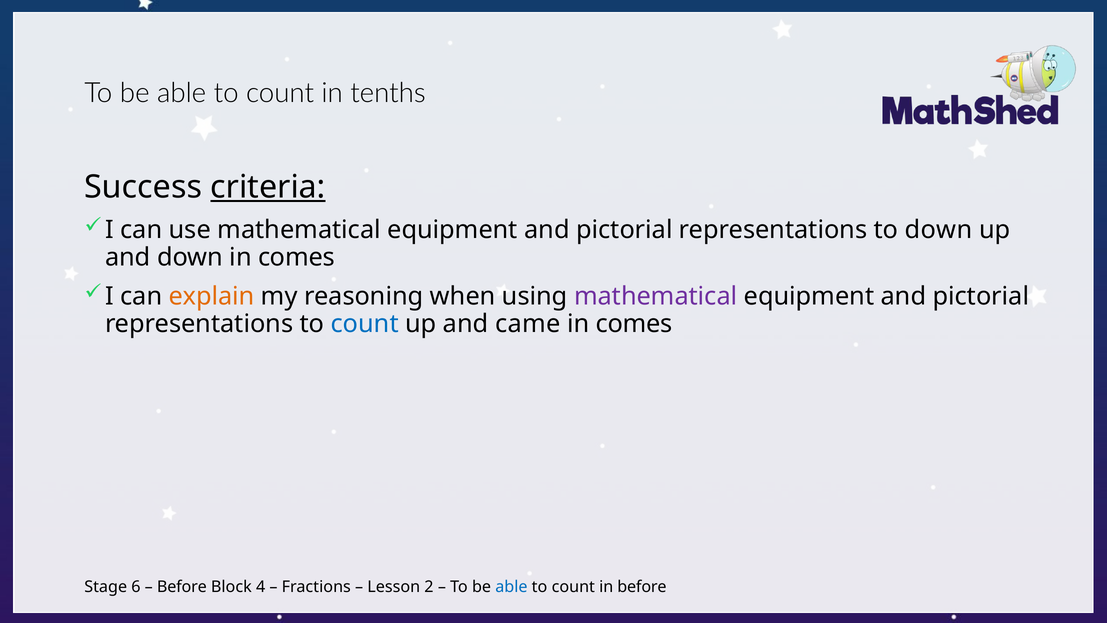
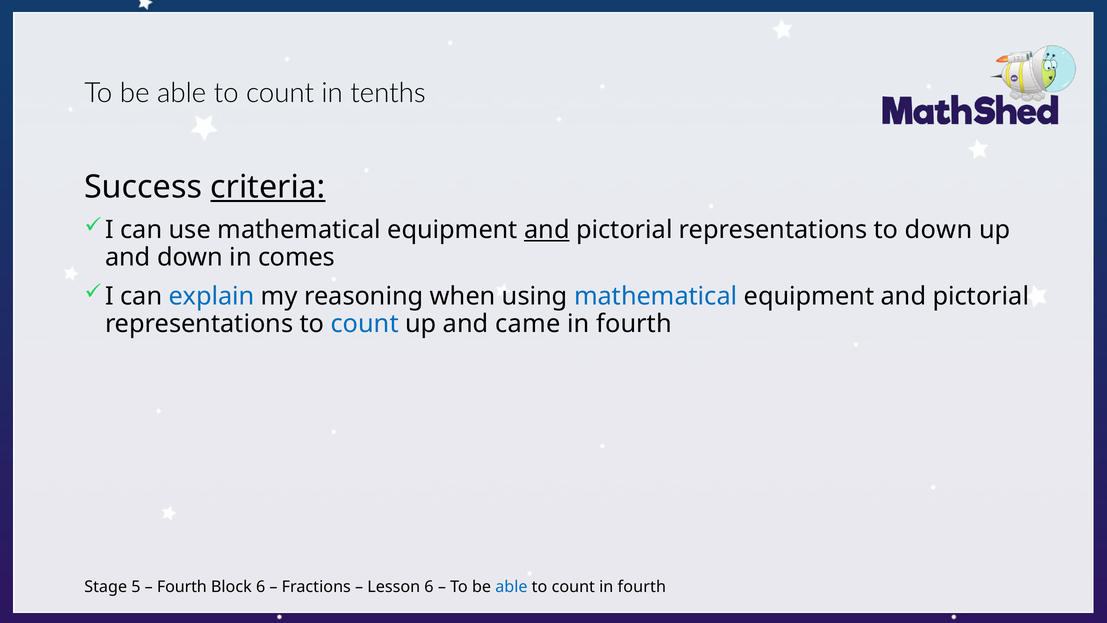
and at (547, 230) underline: none -> present
explain colour: orange -> blue
mathematical at (656, 296) colour: purple -> blue
comes at (634, 324): comes -> fourth
6: 6 -> 5
Before at (182, 587): Before -> Fourth
Block 4: 4 -> 6
Lesson 2: 2 -> 6
count in before: before -> fourth
